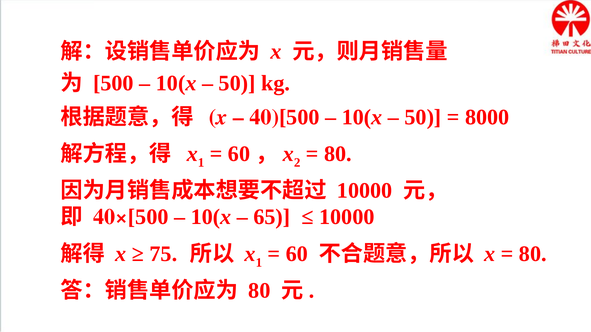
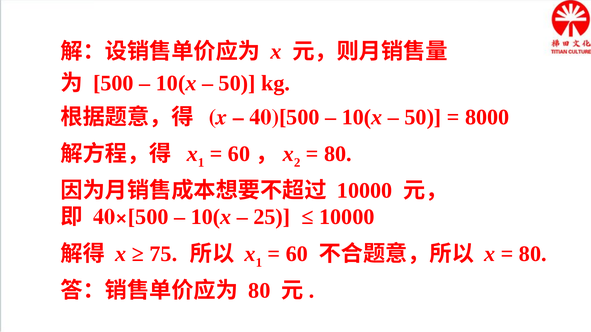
65: 65 -> 25
